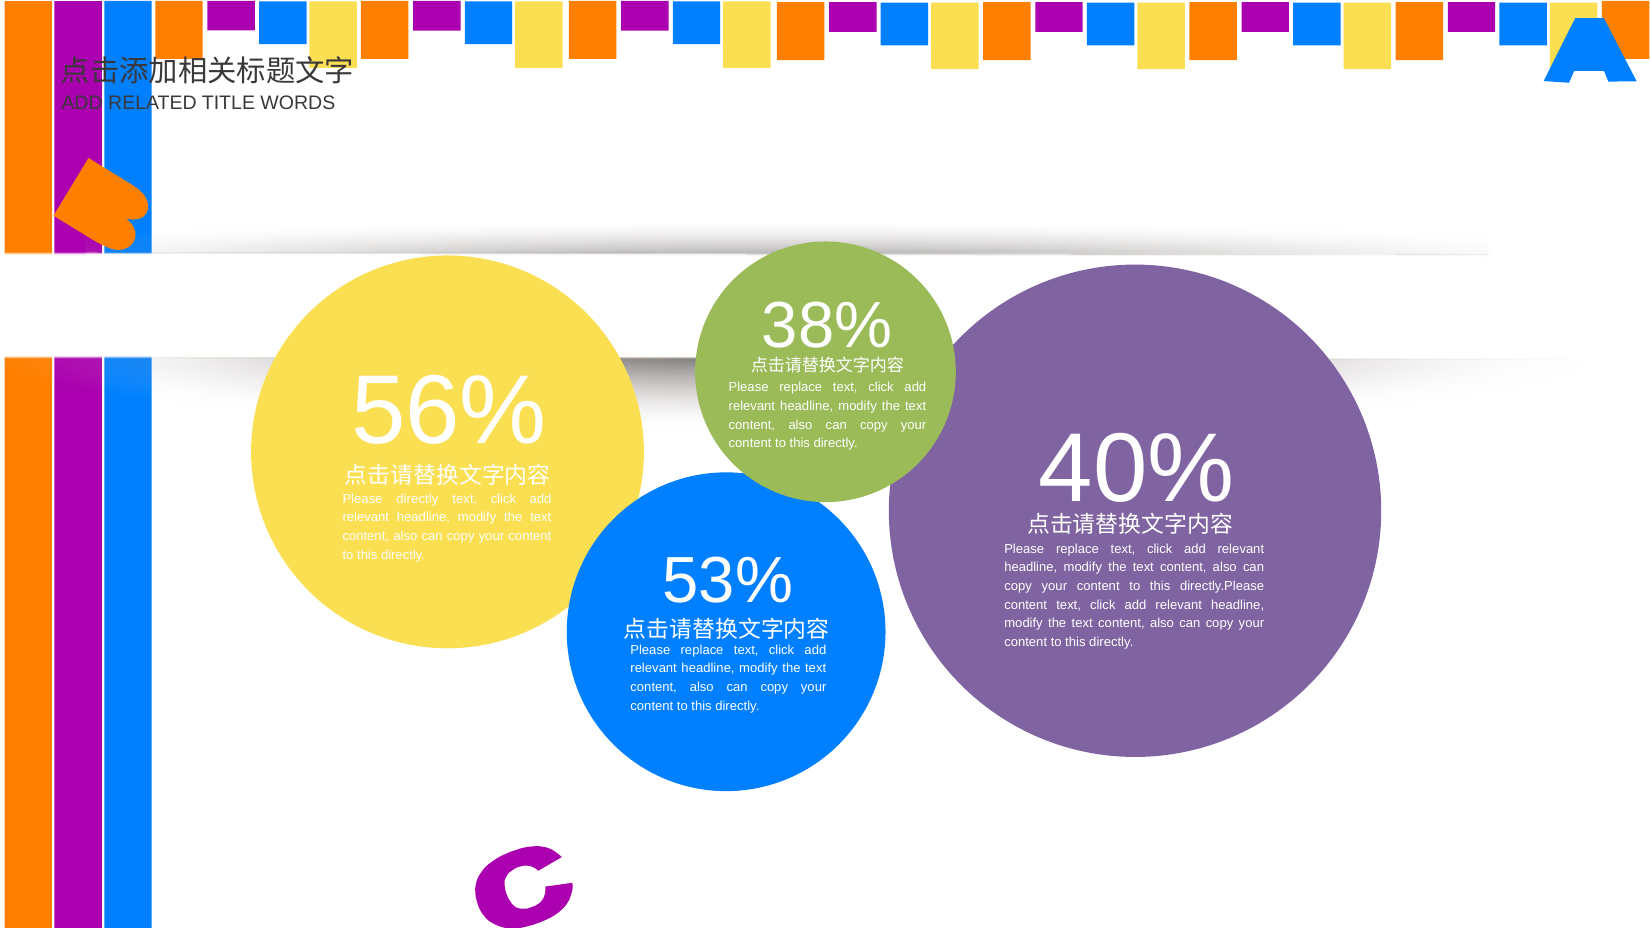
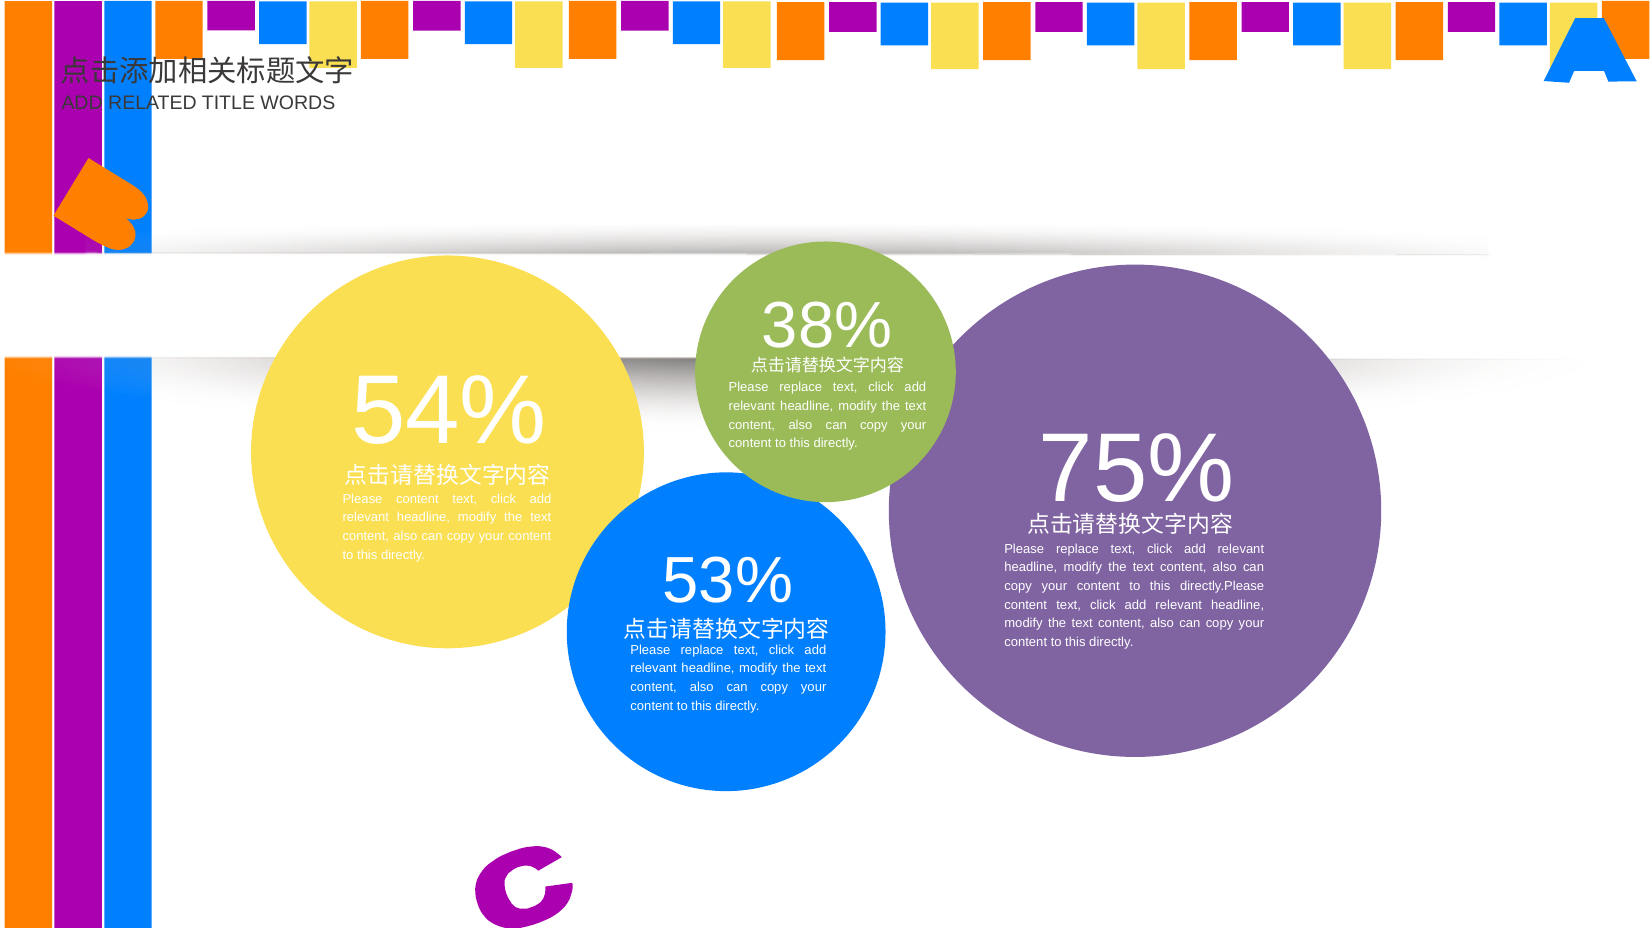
56%: 56% -> 54%
40%: 40% -> 75%
Please directly: directly -> content
